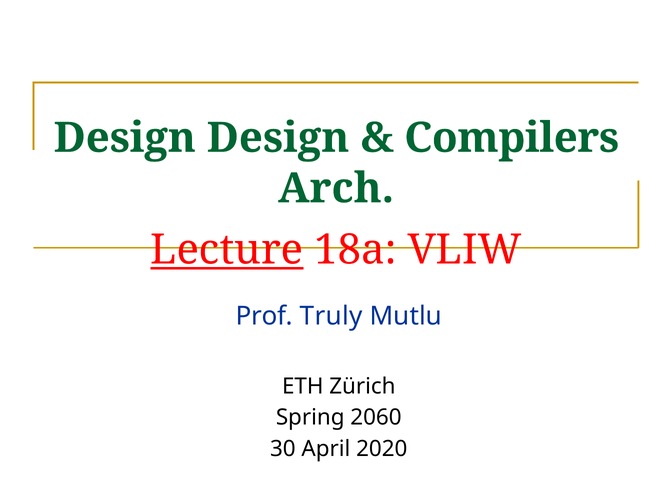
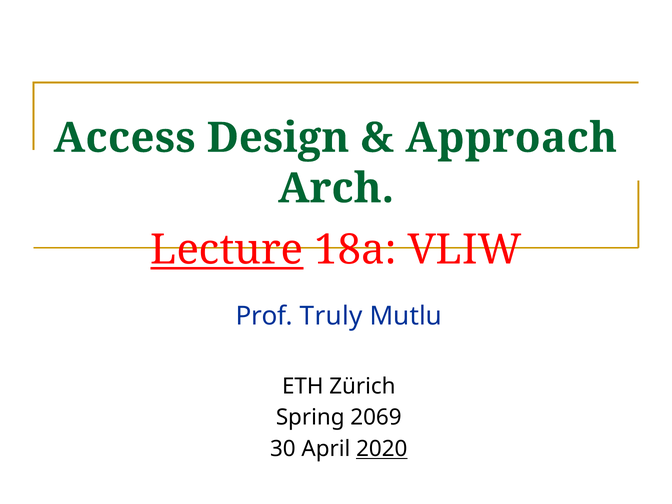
Design at (125, 138): Design -> Access
Compilers: Compilers -> Approach
2060: 2060 -> 2069
2020 underline: none -> present
